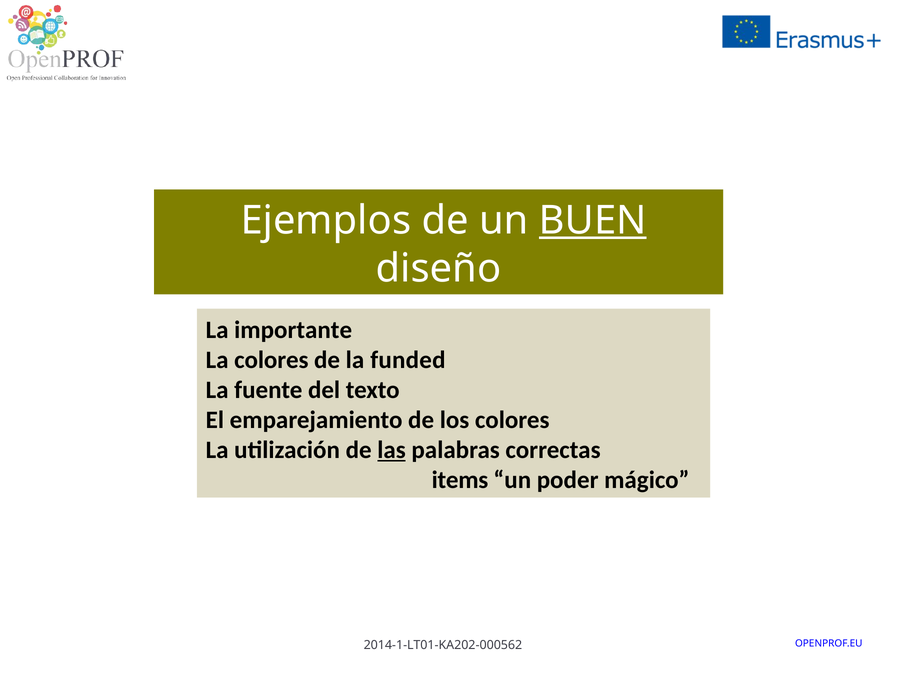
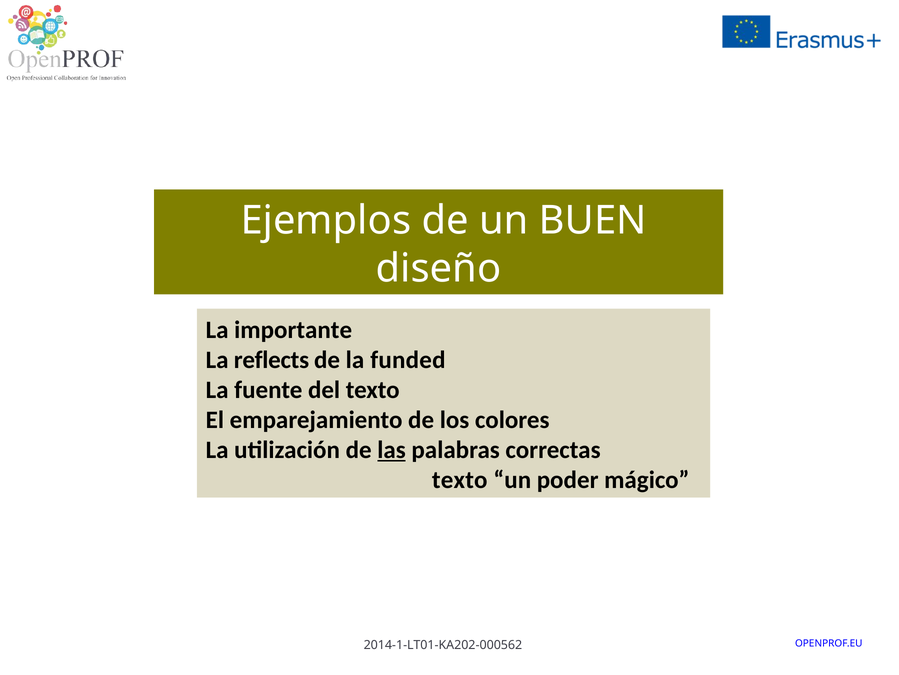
BUEN underline: present -> none
La colores: colores -> reflects
items at (460, 479): items -> texto
